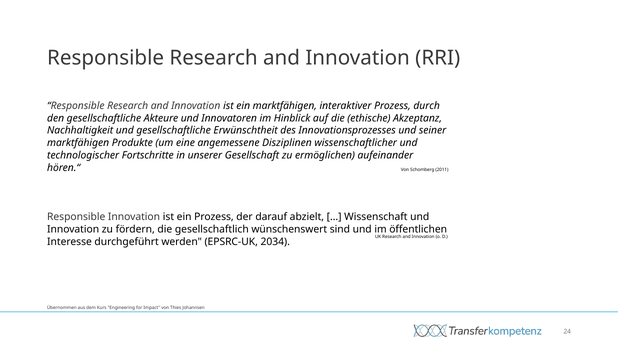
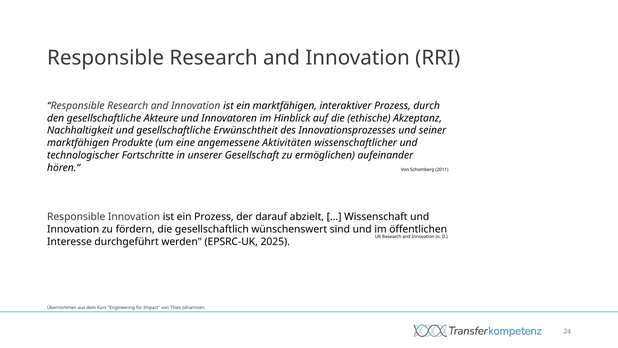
Disziplinen: Disziplinen -> Aktivitäten
2034: 2034 -> 2025
